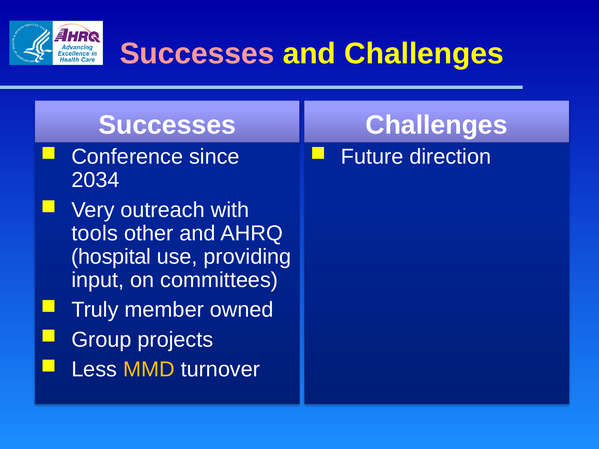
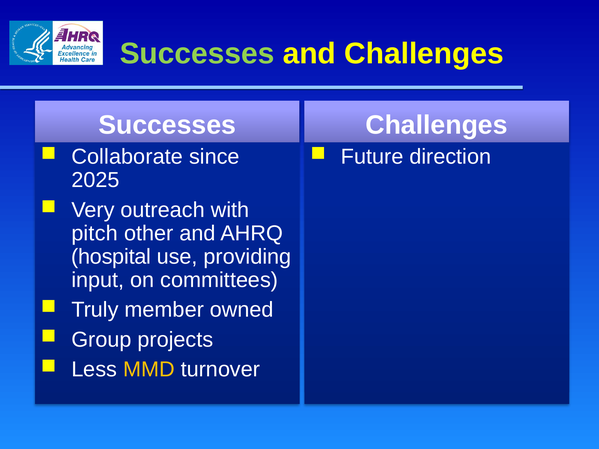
Successes at (197, 54) colour: pink -> light green
Conference: Conference -> Collaborate
2034: 2034 -> 2025
tools: tools -> pitch
